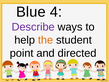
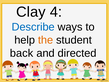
Blue: Blue -> Clay
Describe colour: purple -> blue
point: point -> back
